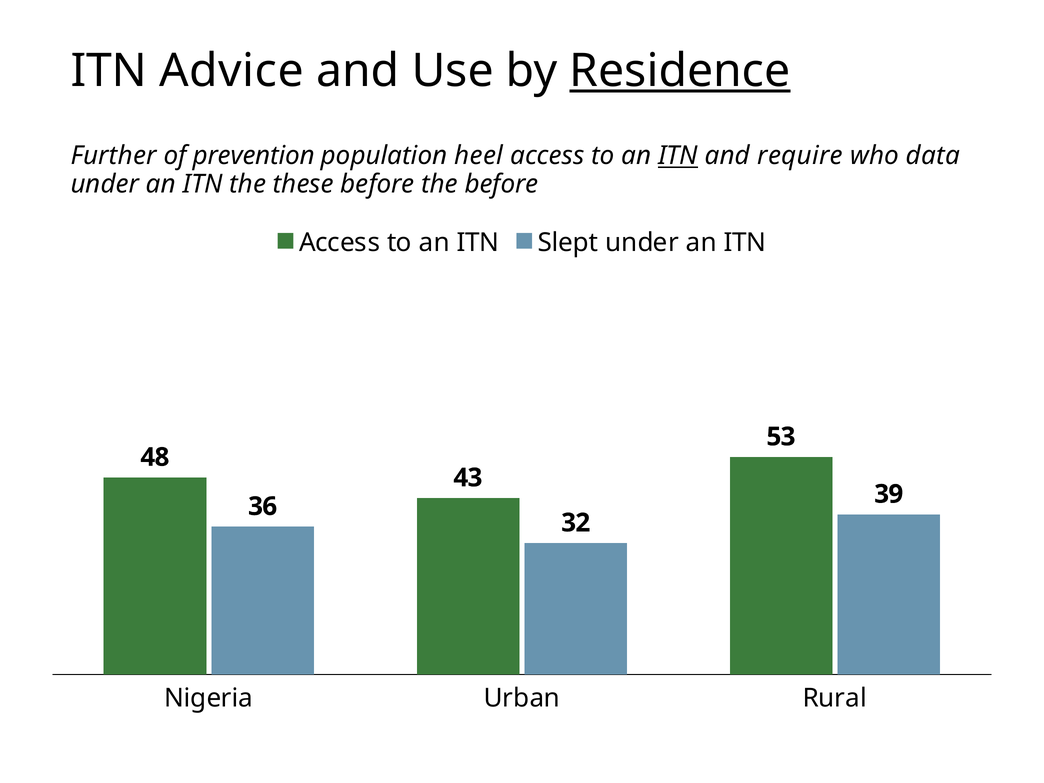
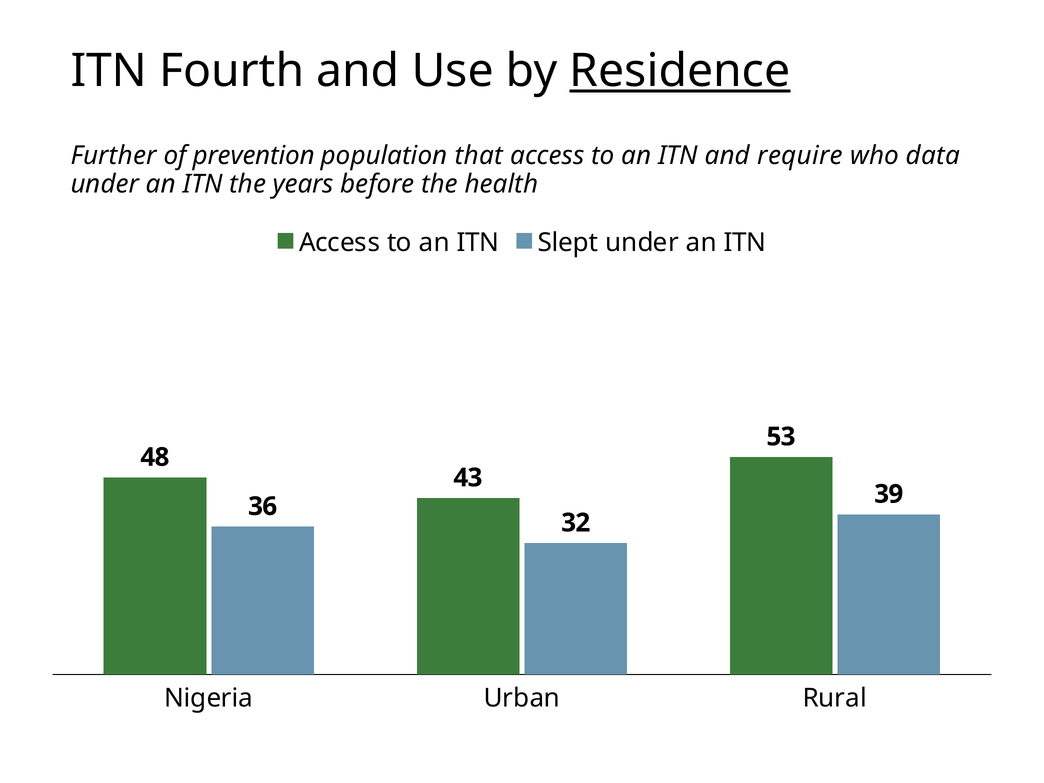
Advice: Advice -> Fourth
heel: heel -> that
ITN at (678, 156) underline: present -> none
these: these -> years
the before: before -> health
